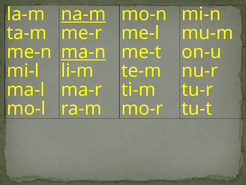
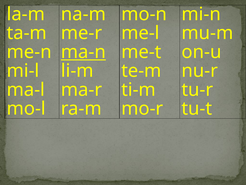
na-m underline: present -> none
